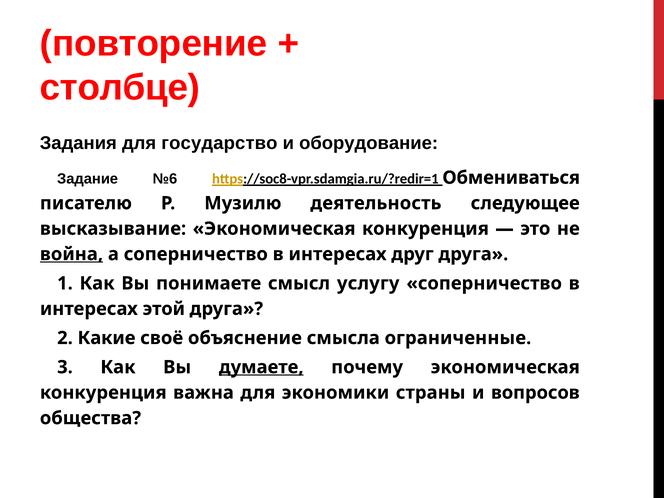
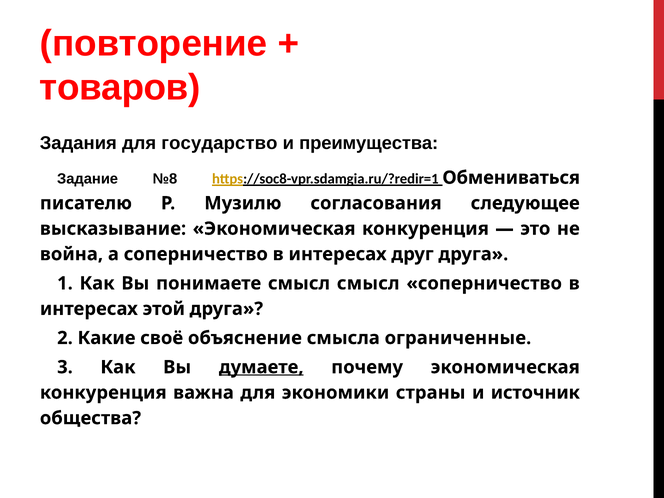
столбце: столбце -> товаров
оборудование: оборудование -> преимущества
№6: №6 -> №8
деятельность: деятельность -> согласования
война underline: present -> none
смысл услугу: услугу -> смысл
вопросов: вопросов -> источник
